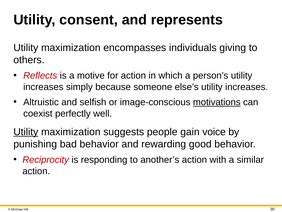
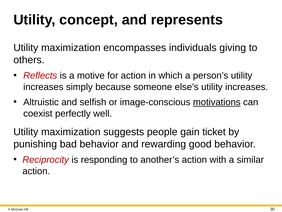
consent: consent -> concept
Utility at (26, 132) underline: present -> none
voice: voice -> ticket
